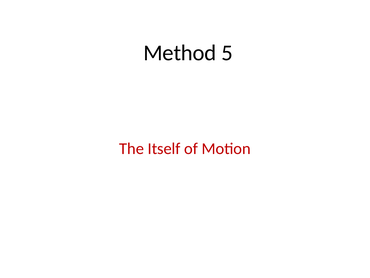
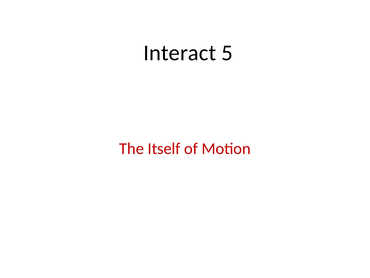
Method: Method -> Interact
